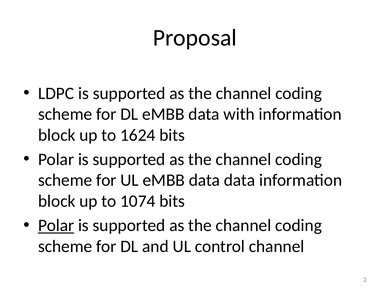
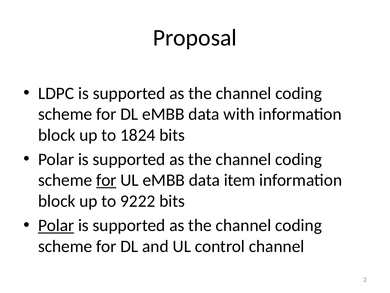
1624: 1624 -> 1824
for at (106, 180) underline: none -> present
data data: data -> item
1074: 1074 -> 9222
